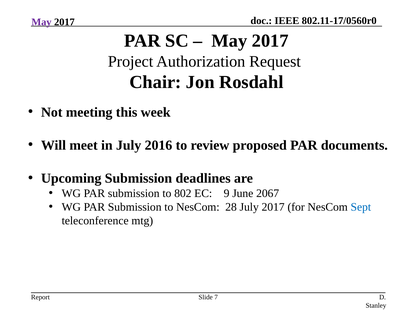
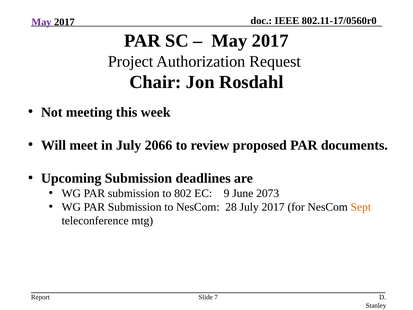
2016: 2016 -> 2066
2067: 2067 -> 2073
Sept colour: blue -> orange
